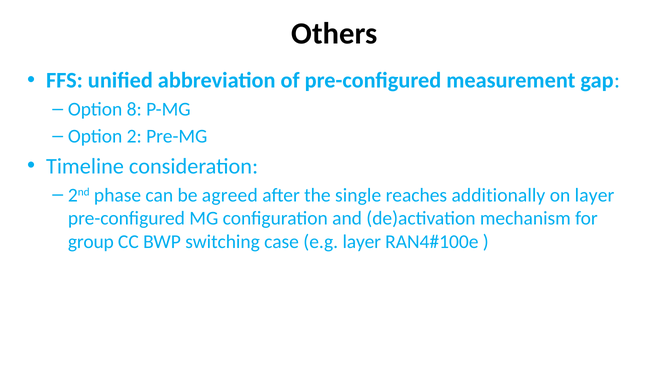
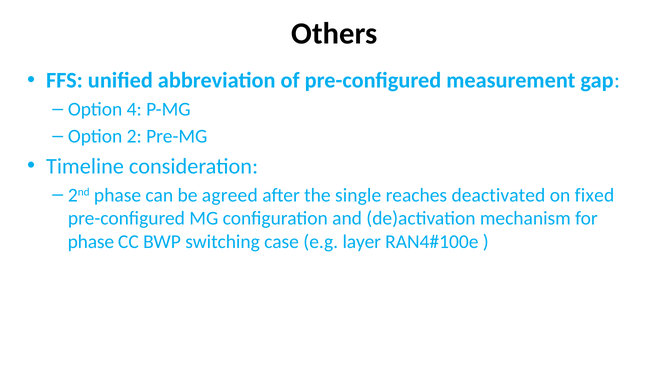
8: 8 -> 4
additionally: additionally -> deactivated
on layer: layer -> fixed
group at (91, 241): group -> phase
